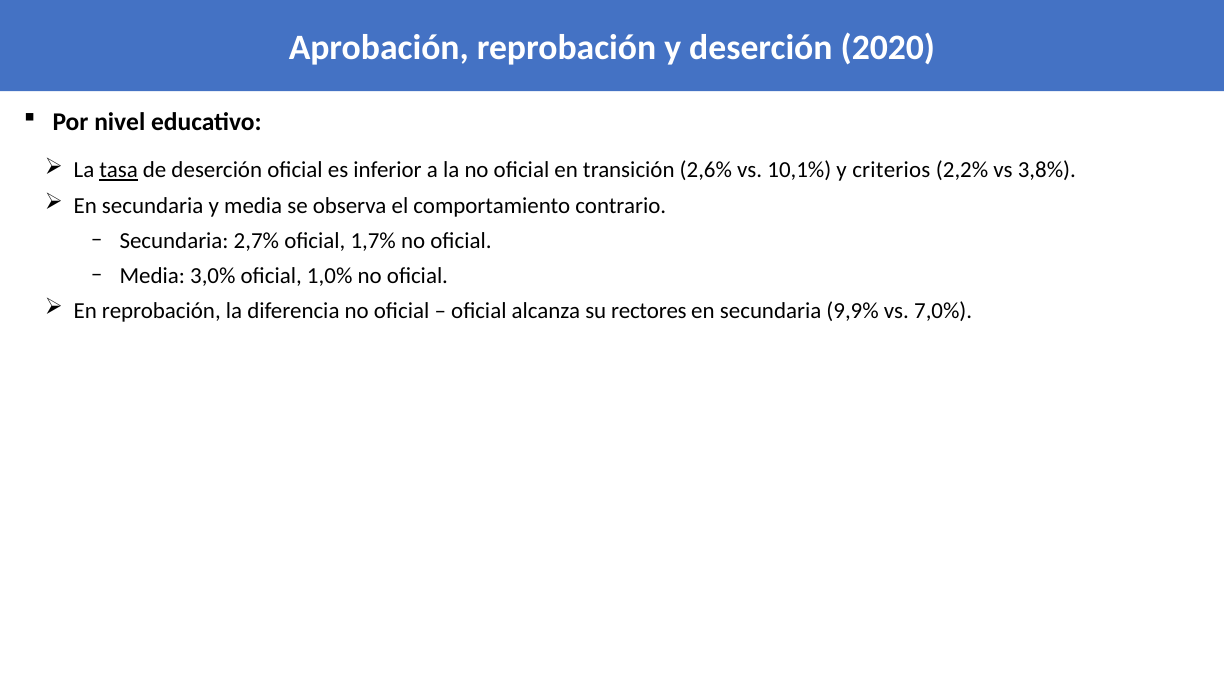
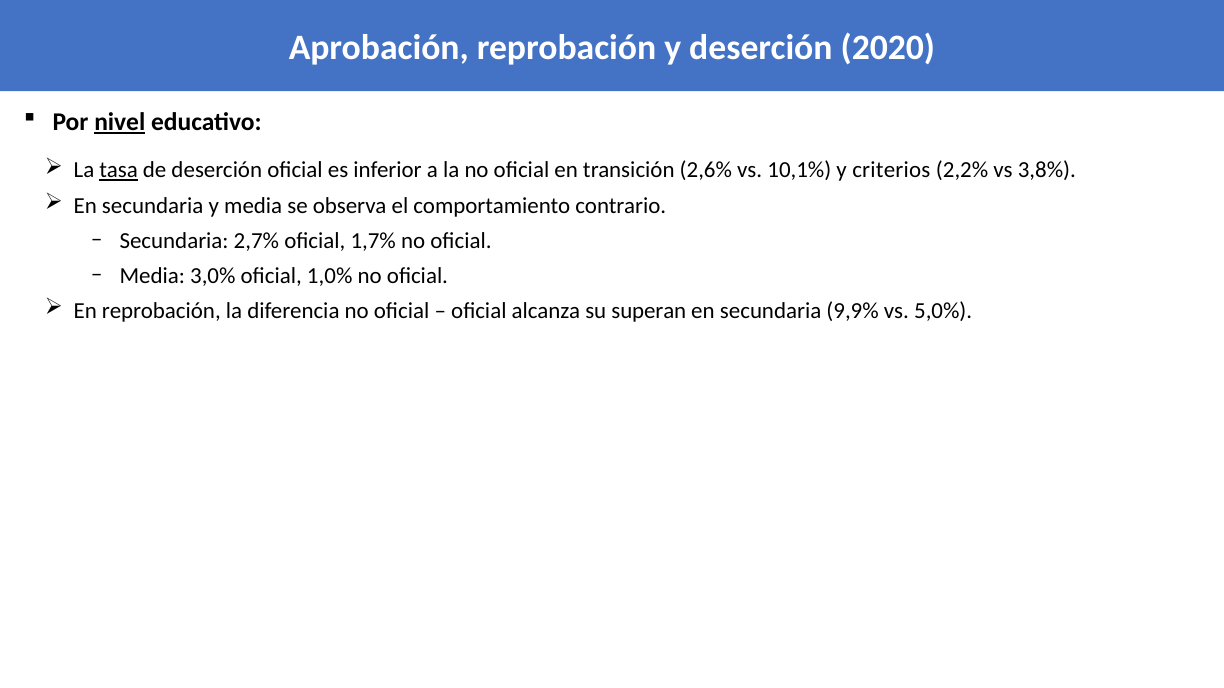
nivel underline: none -> present
rectores: rectores -> superan
7,0%: 7,0% -> 5,0%
